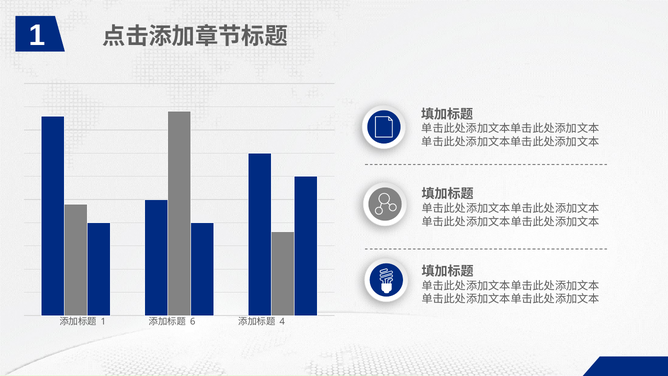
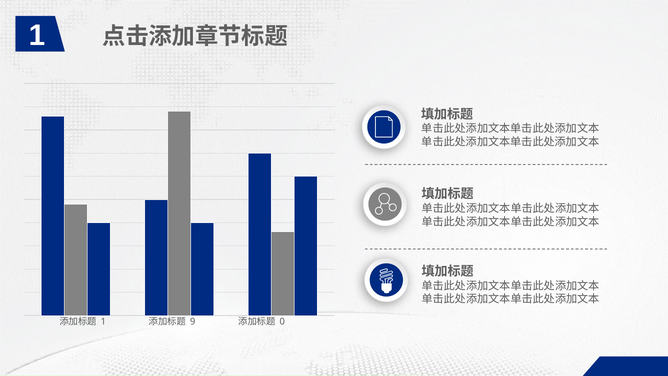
6: 6 -> 9
4: 4 -> 0
